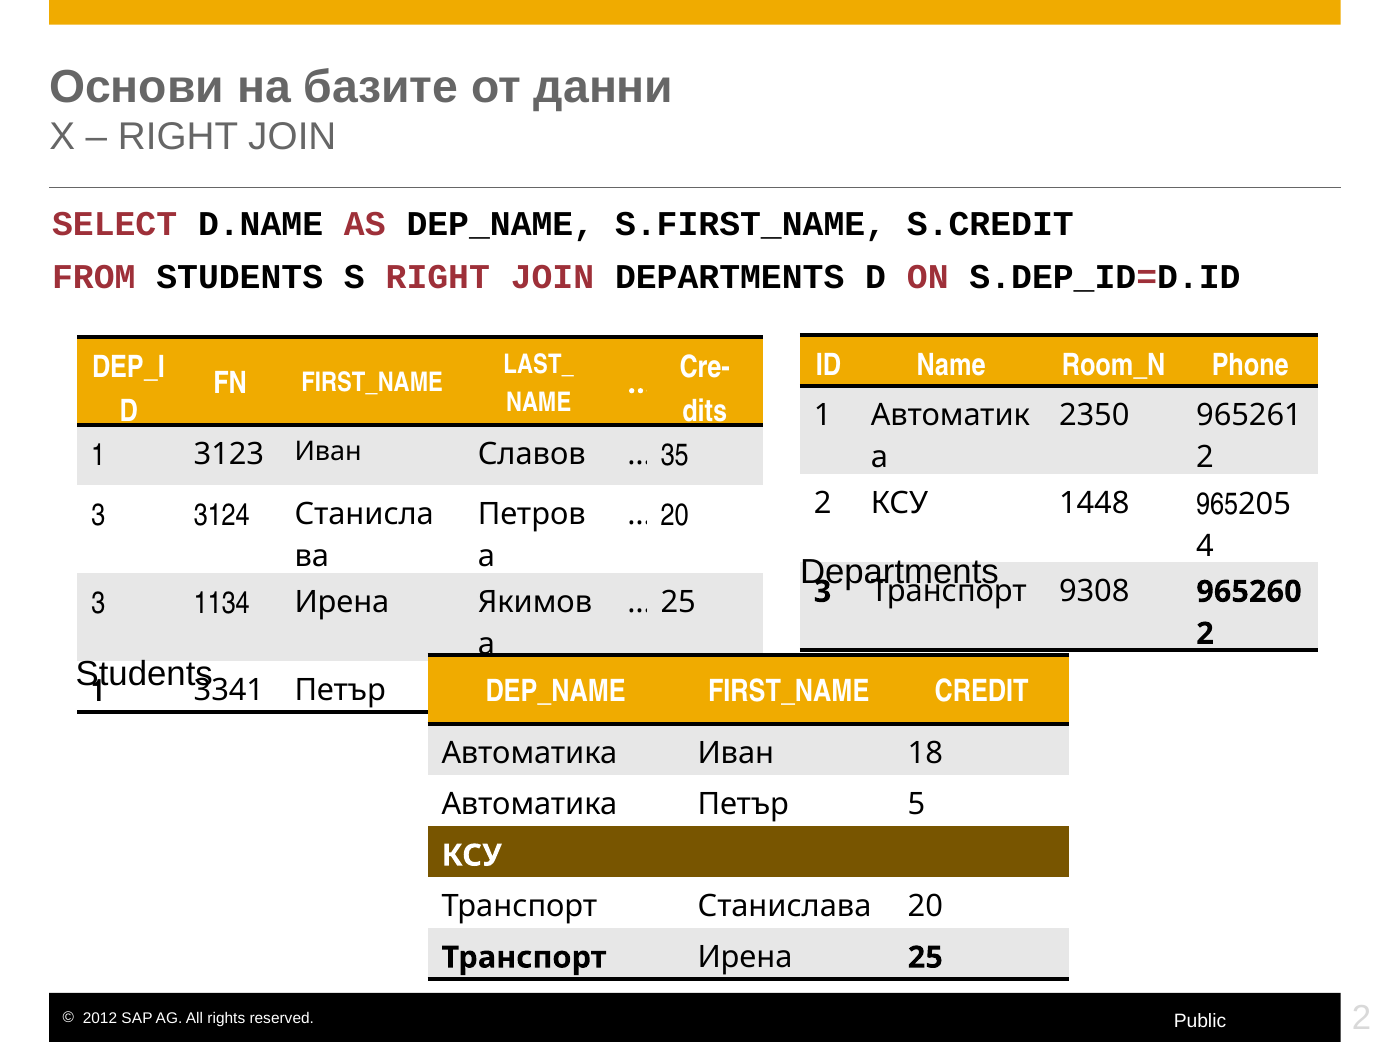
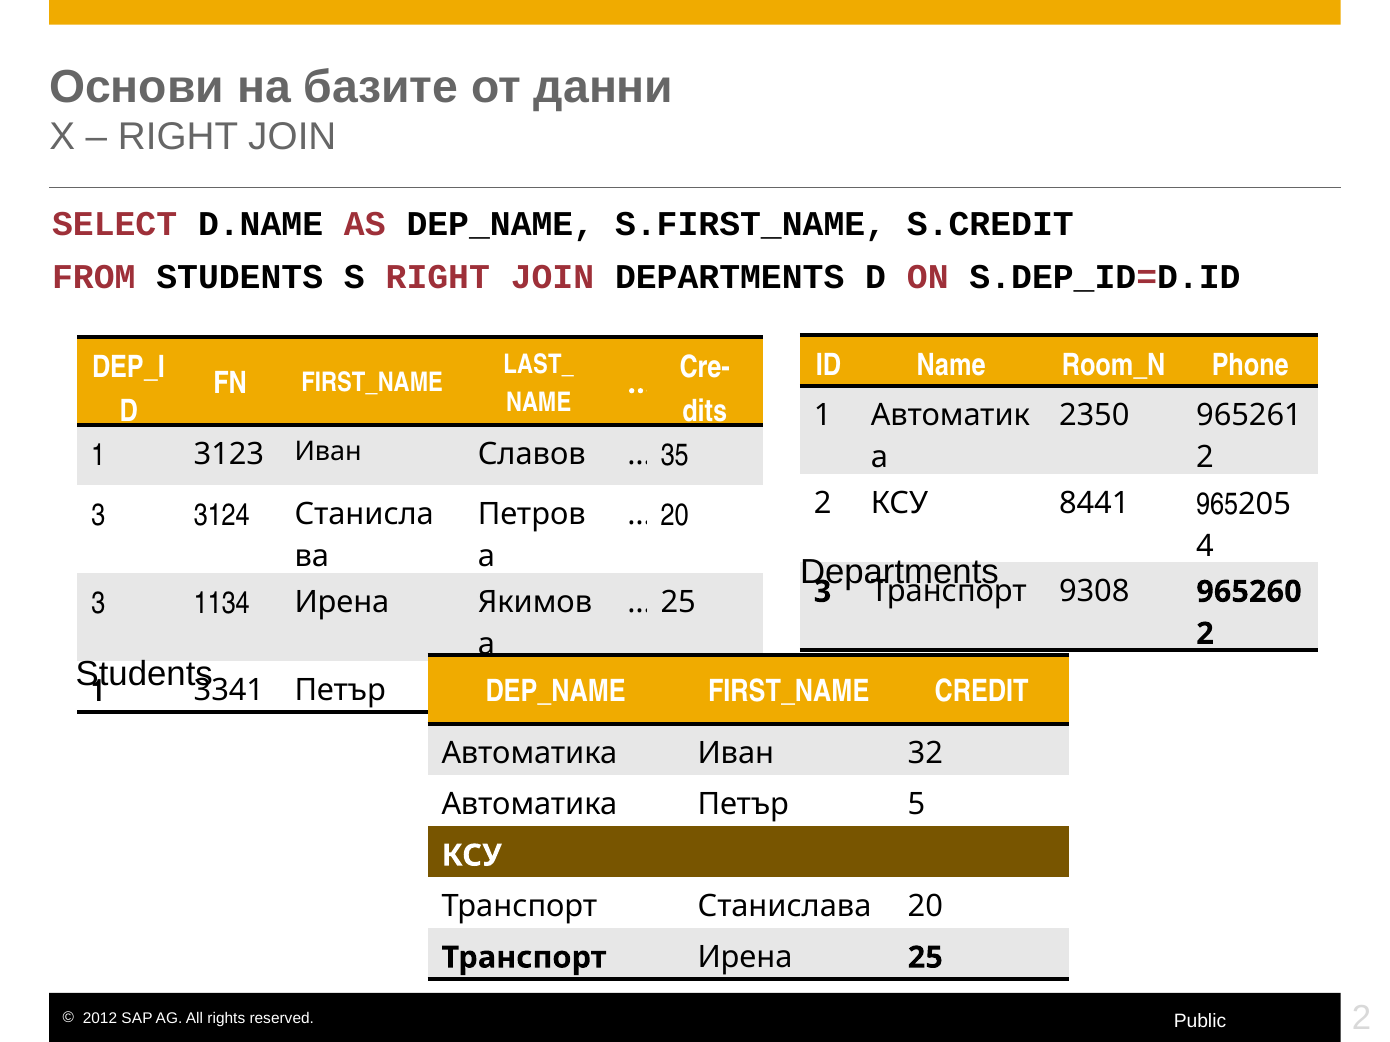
1448: 1448 -> 8441
18: 18 -> 32
